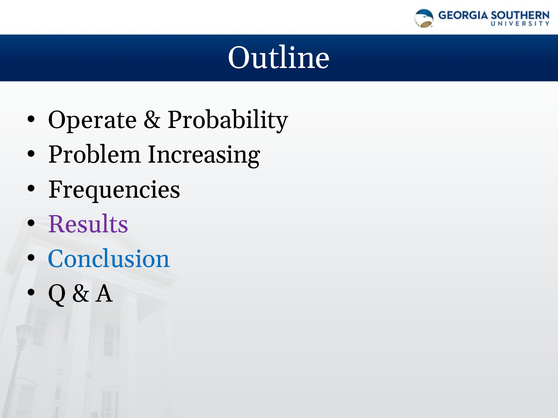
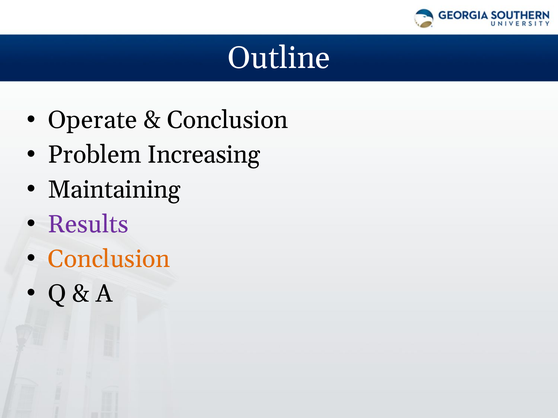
Probability at (228, 120): Probability -> Conclusion
Frequencies: Frequencies -> Maintaining
Conclusion at (109, 259) colour: blue -> orange
